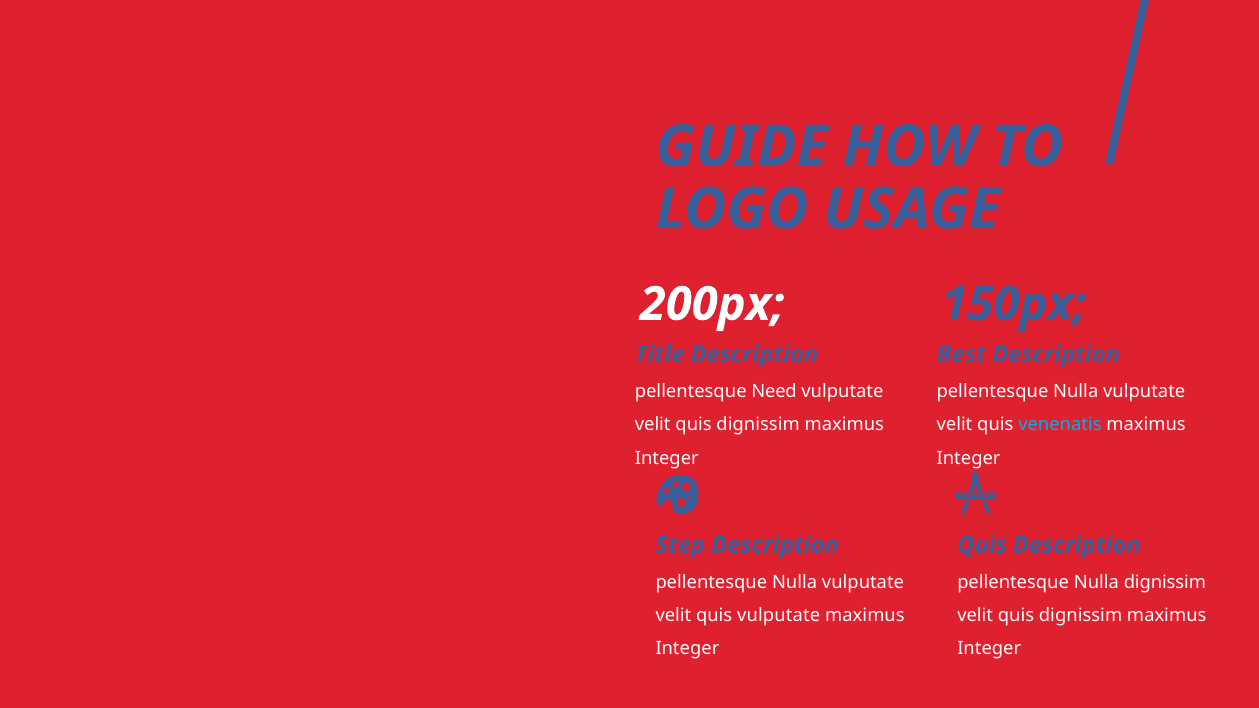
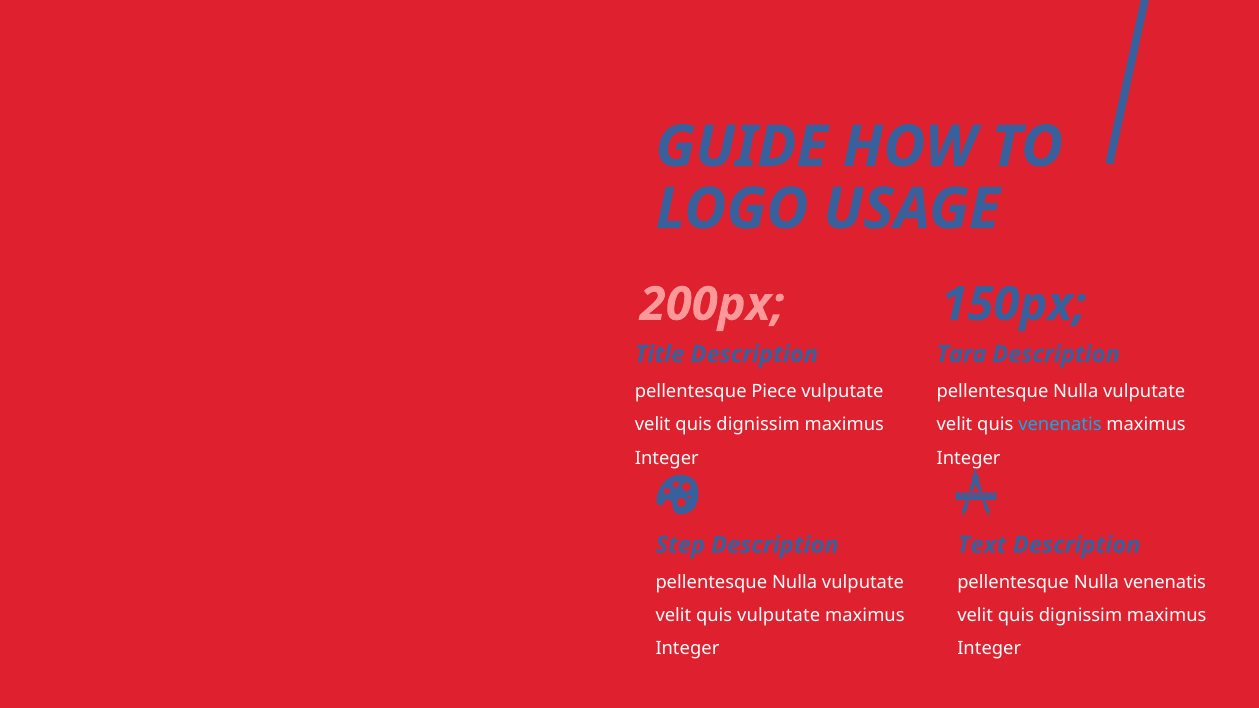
200px colour: white -> pink
Best: Best -> Tara
Need: Need -> Piece
Quis at (982, 545): Quis -> Text
Nulla dignissim: dignissim -> venenatis
